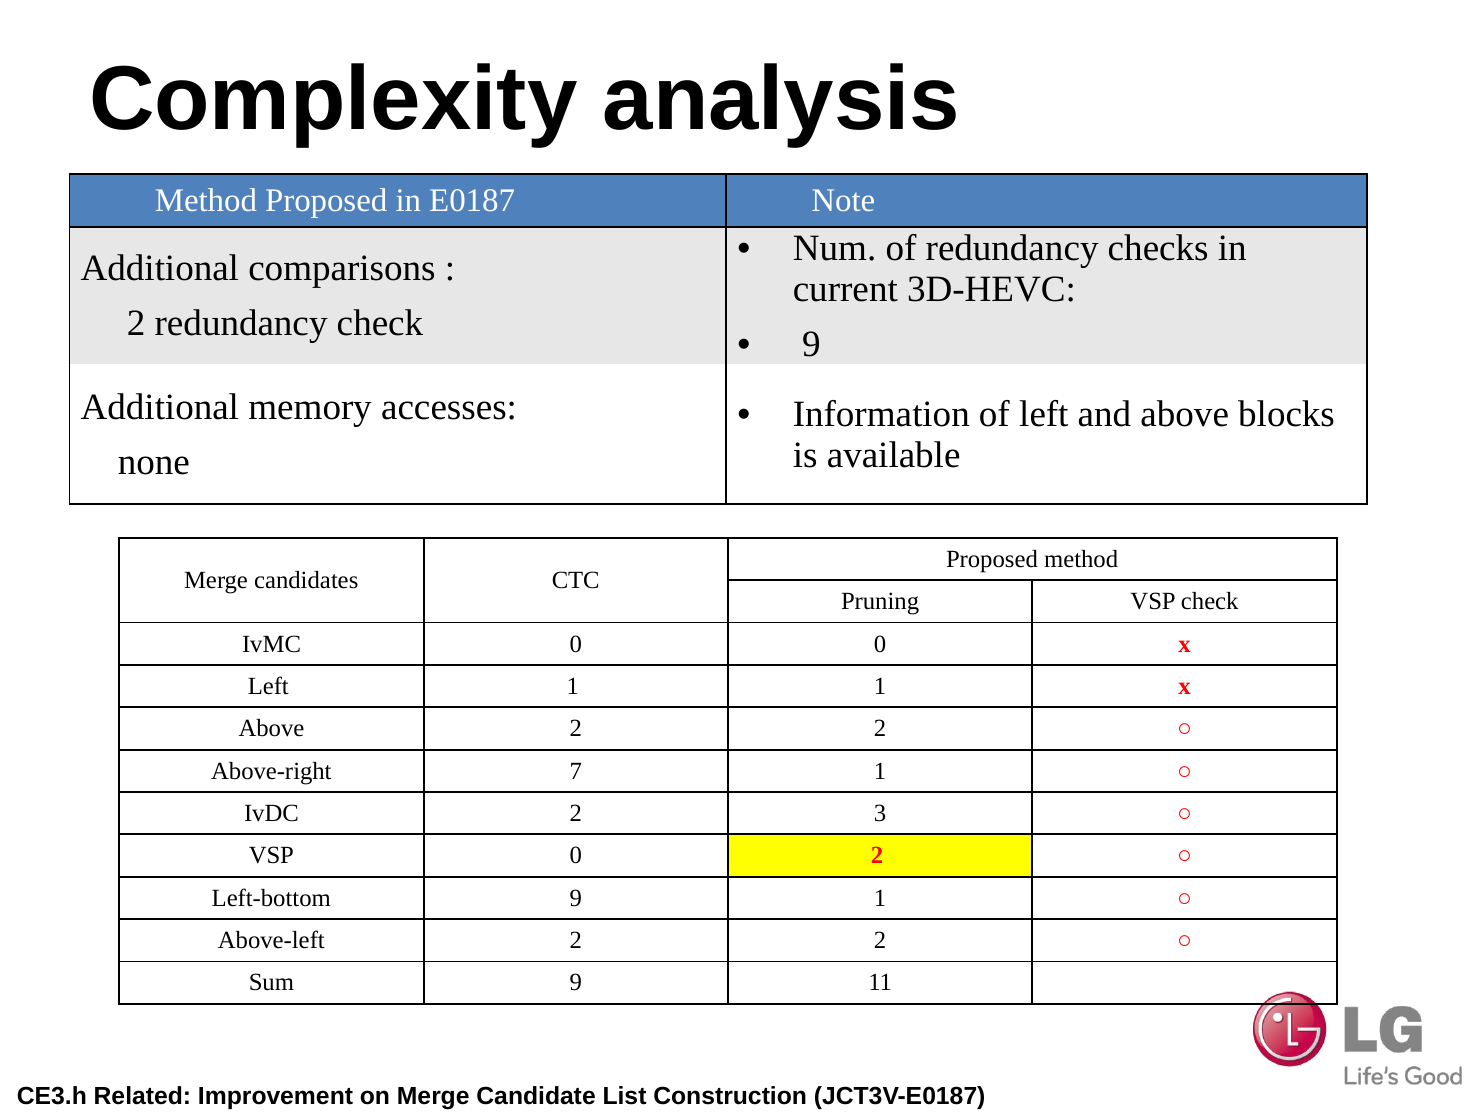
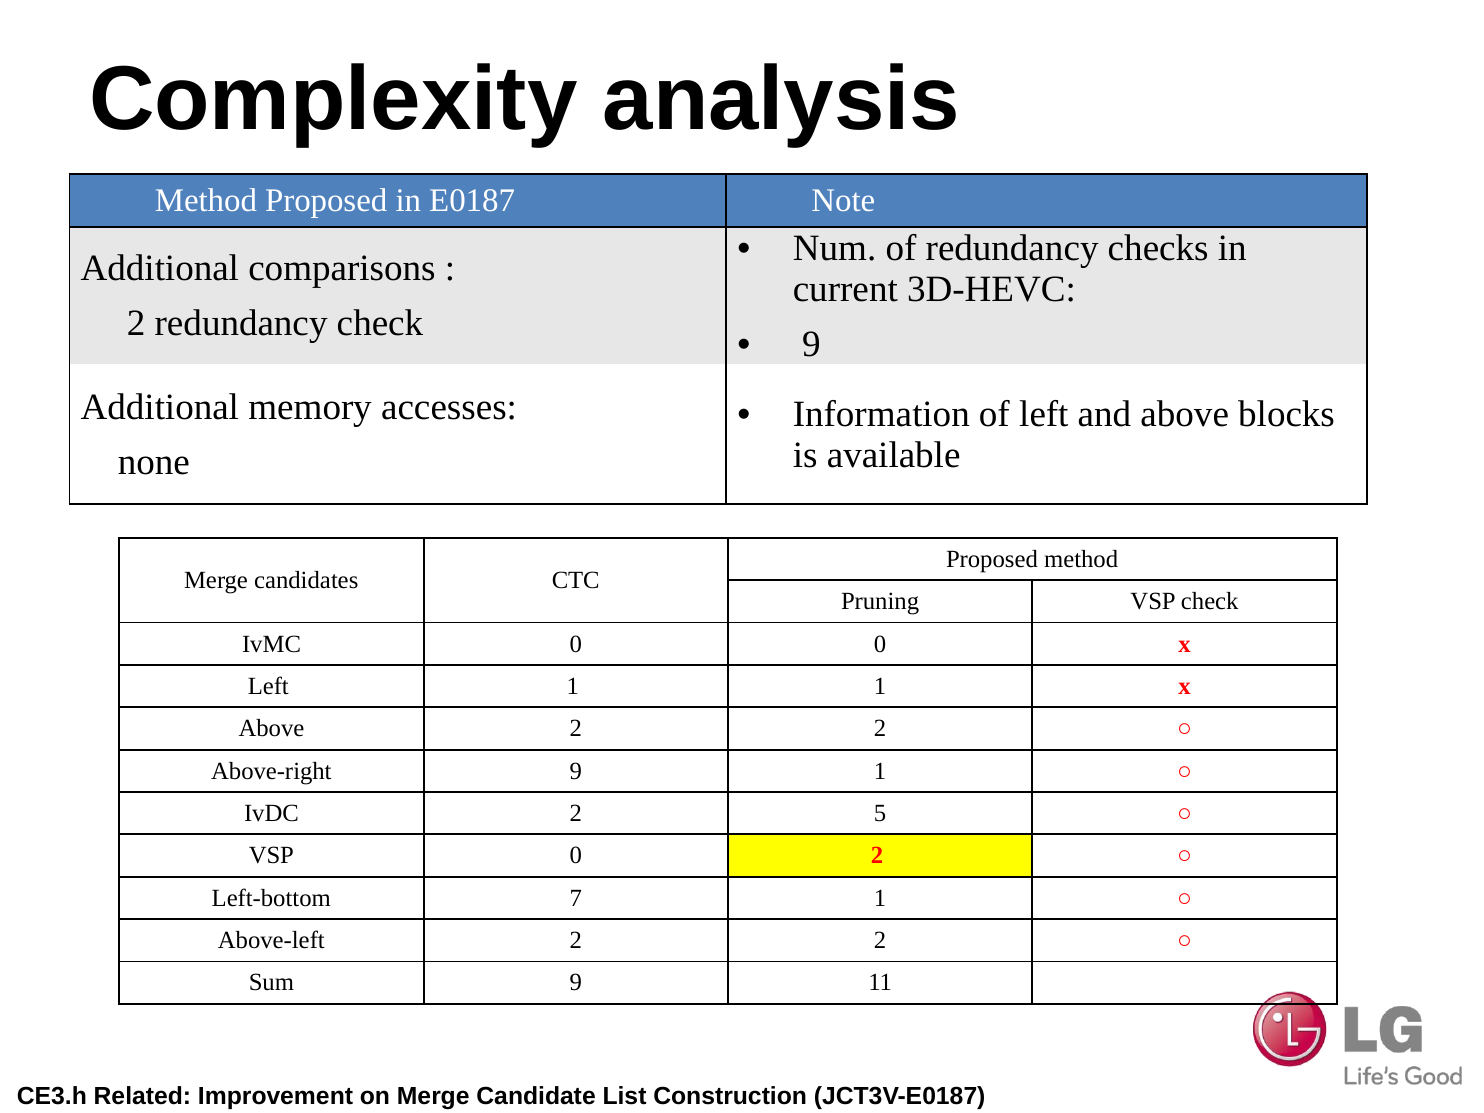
Above-right 7: 7 -> 9
3: 3 -> 5
Left-bottom 9: 9 -> 7
